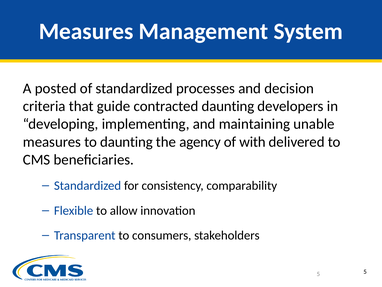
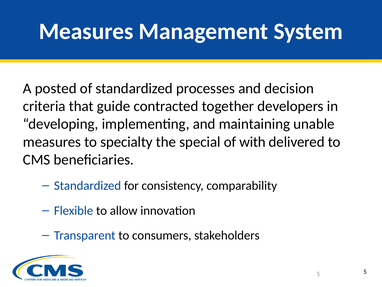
contracted daunting: daunting -> together
to daunting: daunting -> specialty
agency: agency -> special
